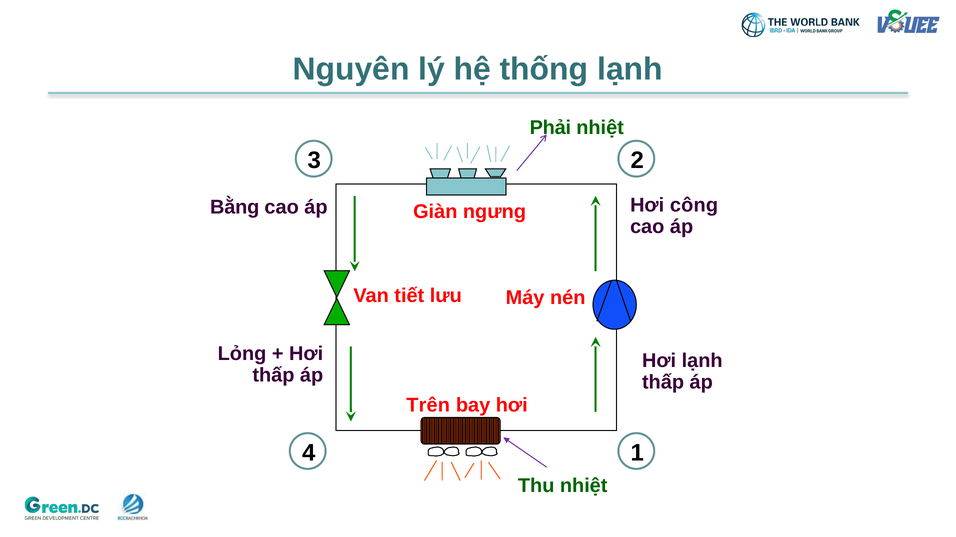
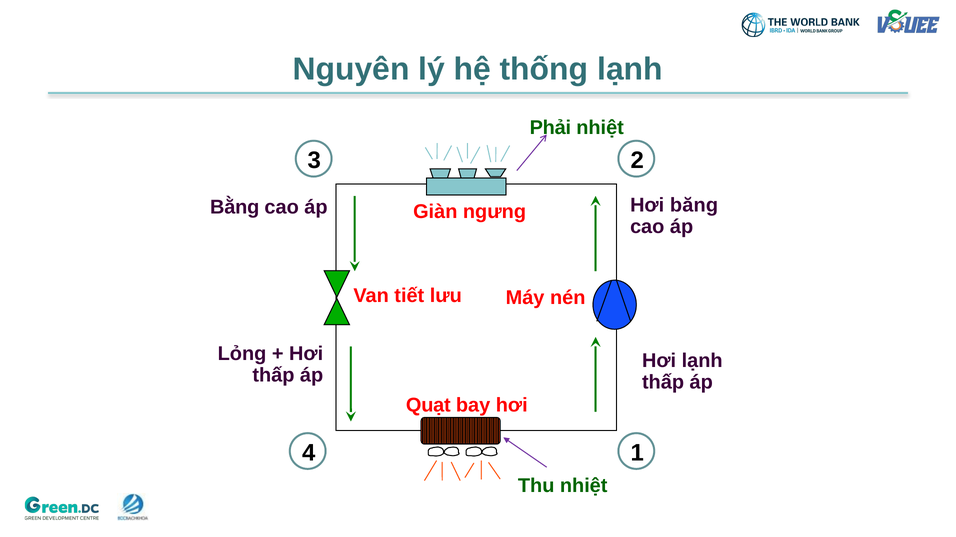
công: công -> băng
Trên: Trên -> Quạt
